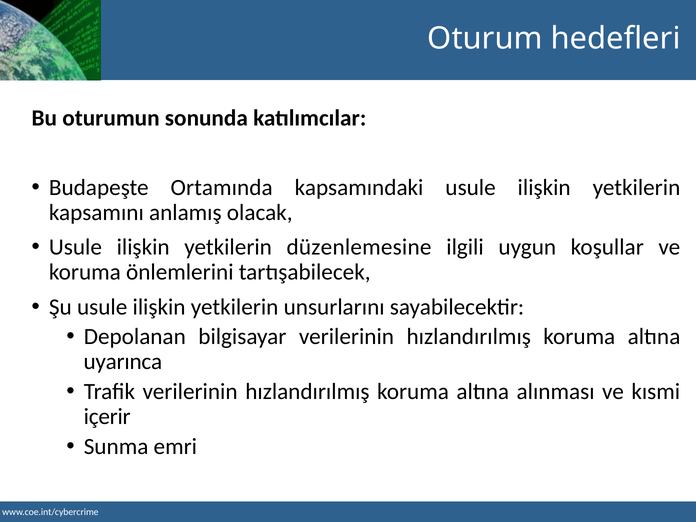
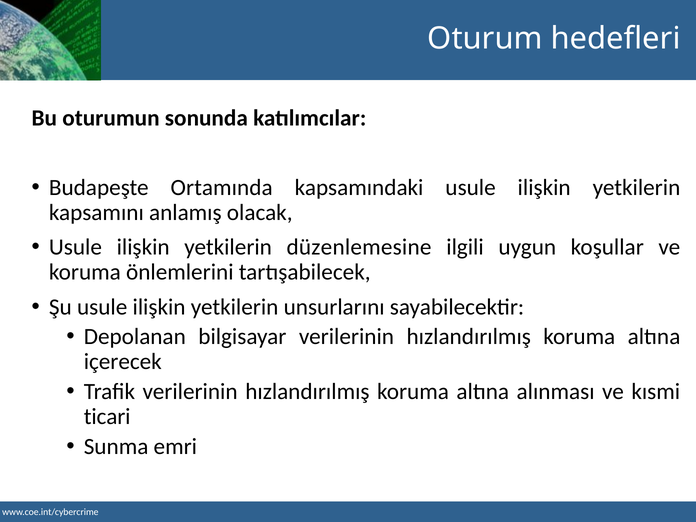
uyarınca: uyarınca -> içerecek
içerir: içerir -> ticari
